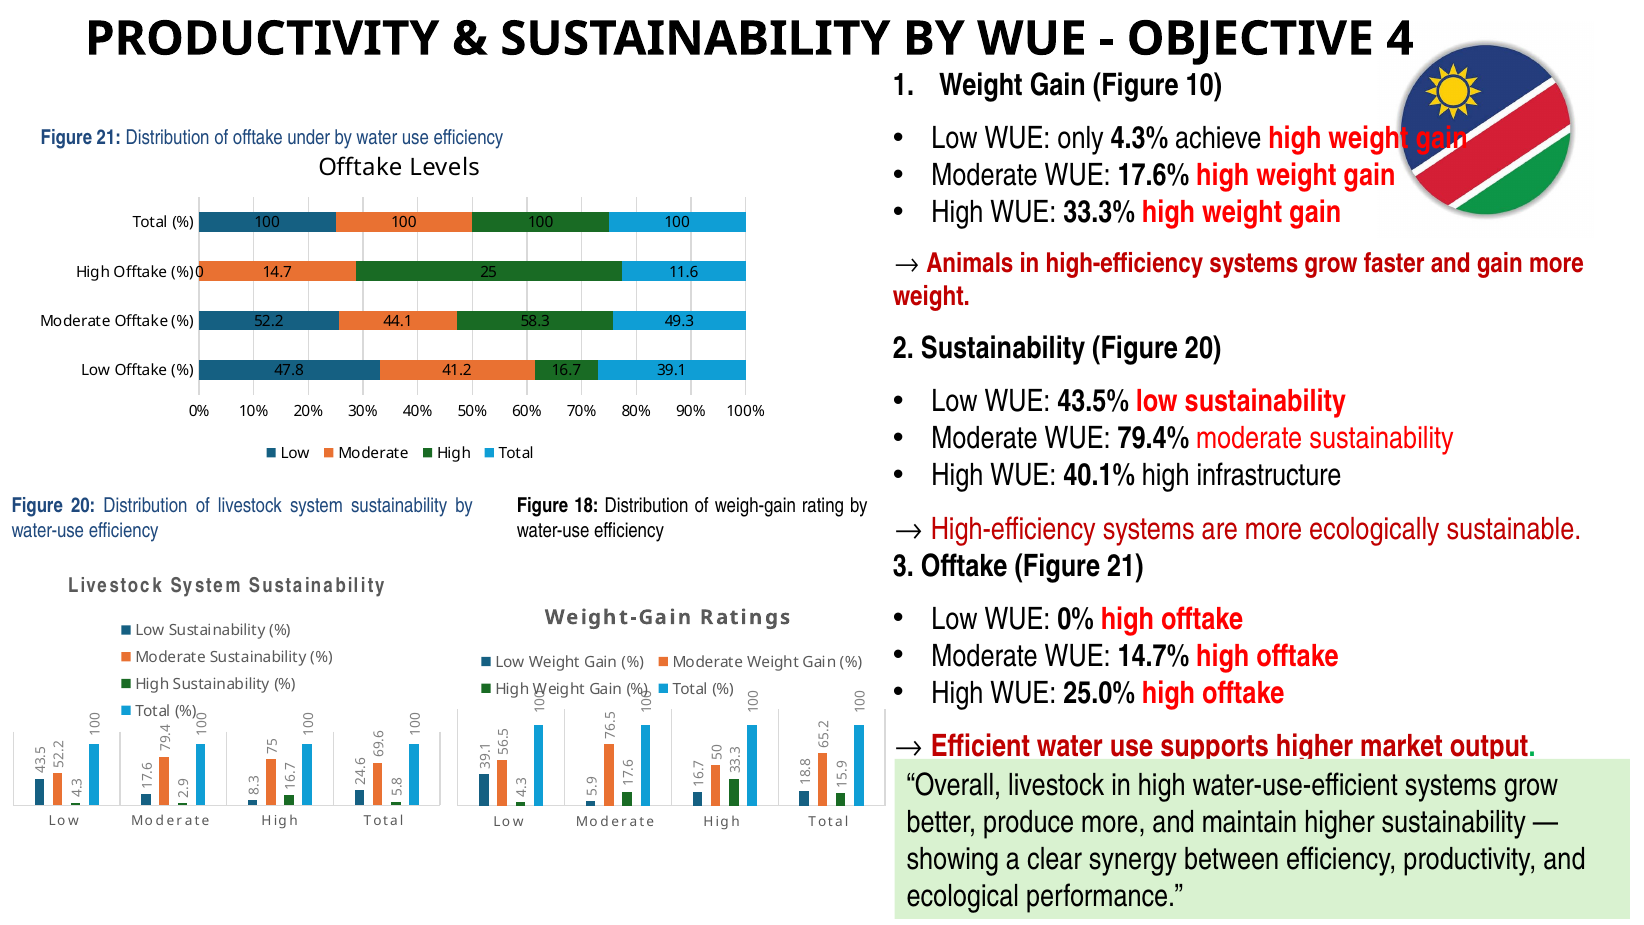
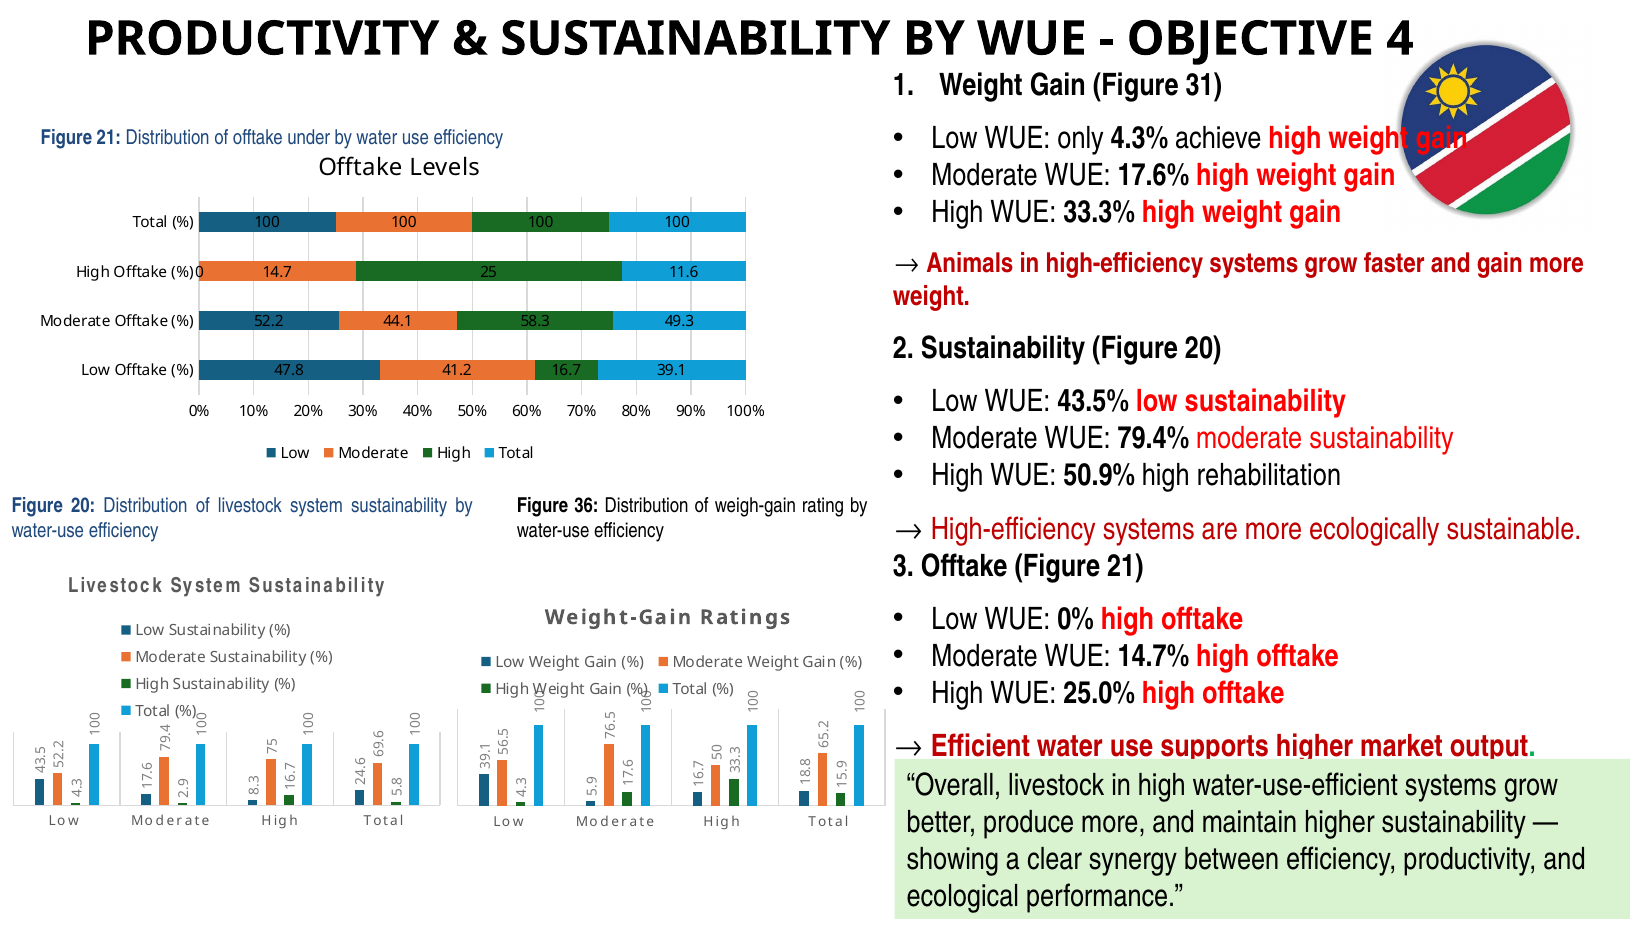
10: 10 -> 31
40.1%: 40.1% -> 50.9%
infrastructure: infrastructure -> rehabilitation
18: 18 -> 36
